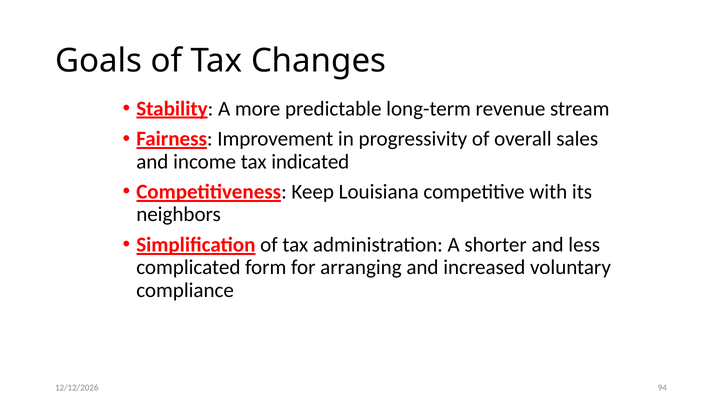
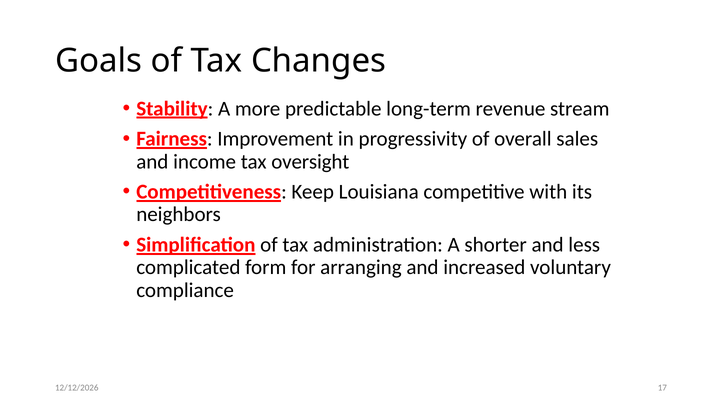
indicated: indicated -> oversight
94: 94 -> 17
